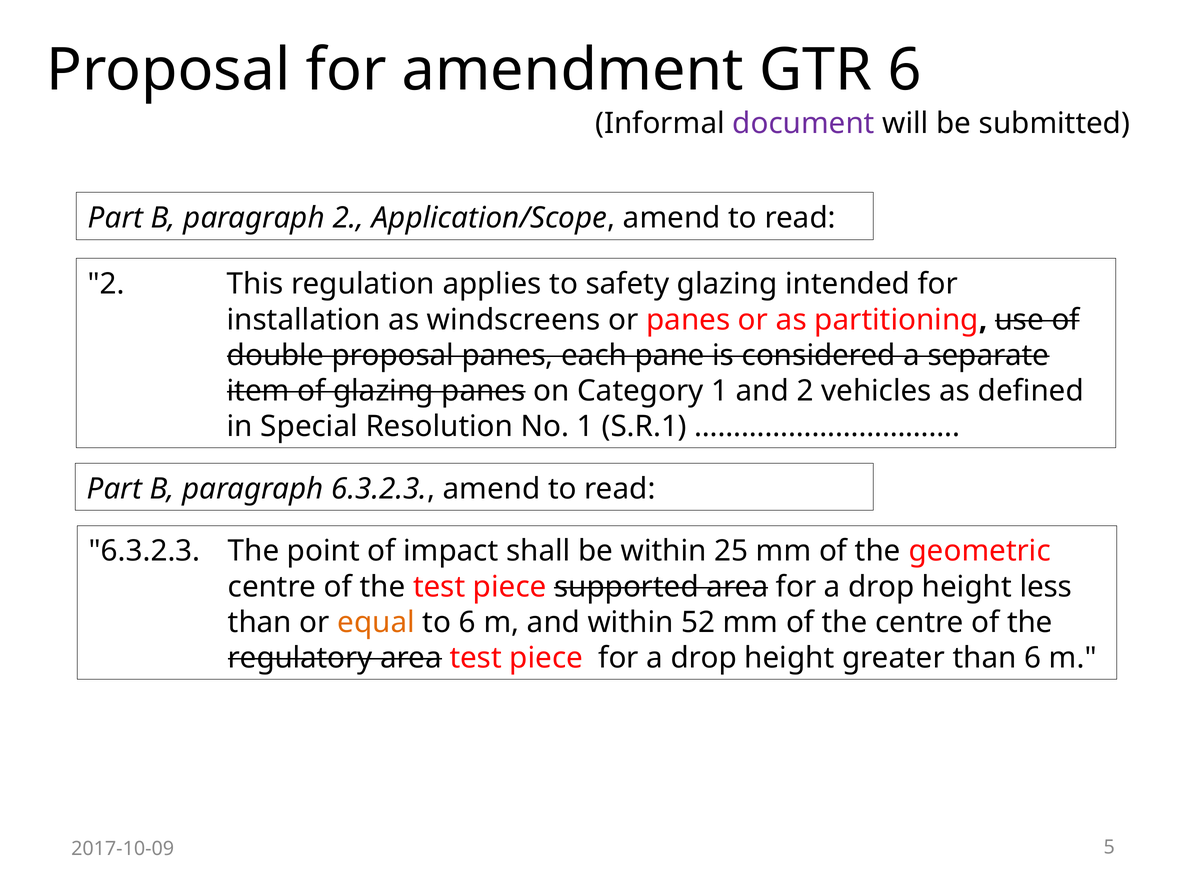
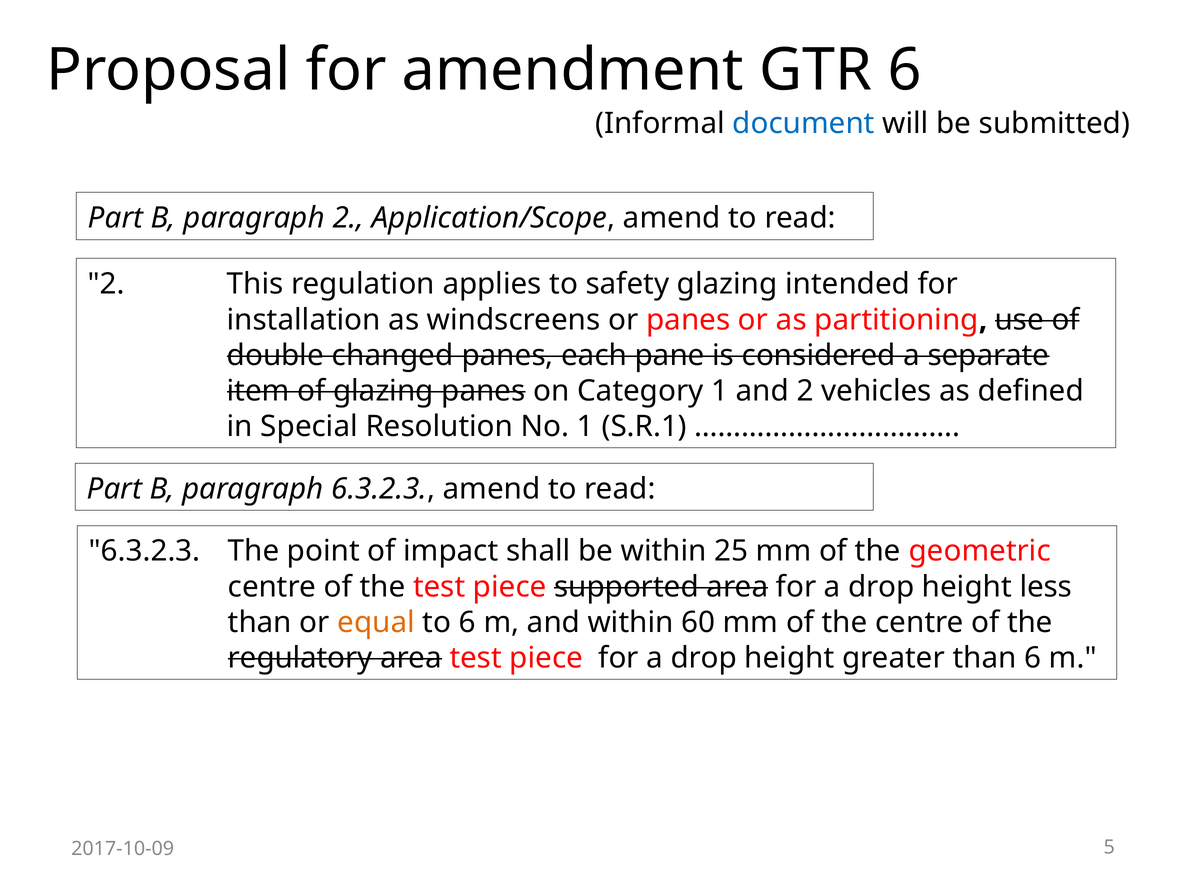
document colour: purple -> blue
double proposal: proposal -> changed
52: 52 -> 60
